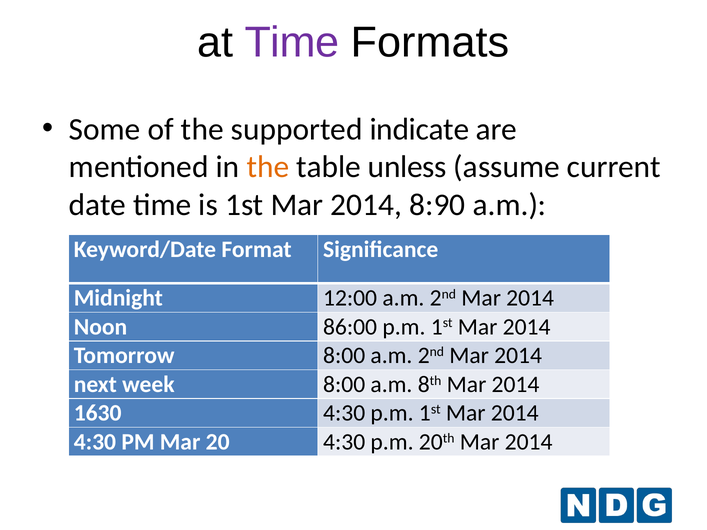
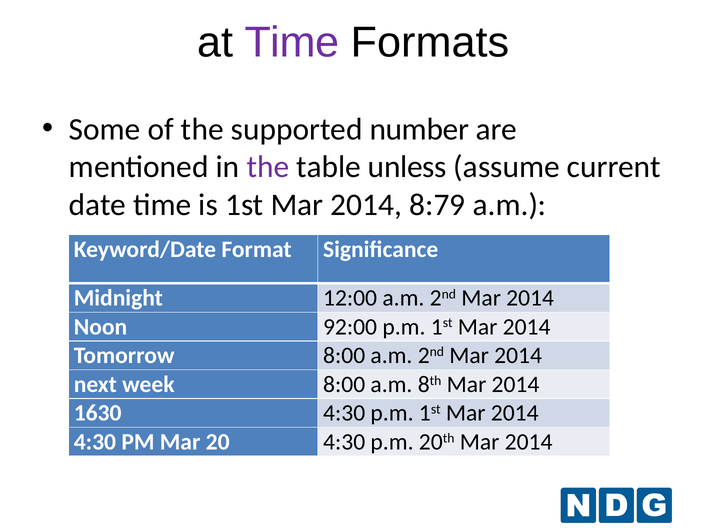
indicate: indicate -> number
the at (268, 167) colour: orange -> purple
8:90: 8:90 -> 8:79
86:00: 86:00 -> 92:00
